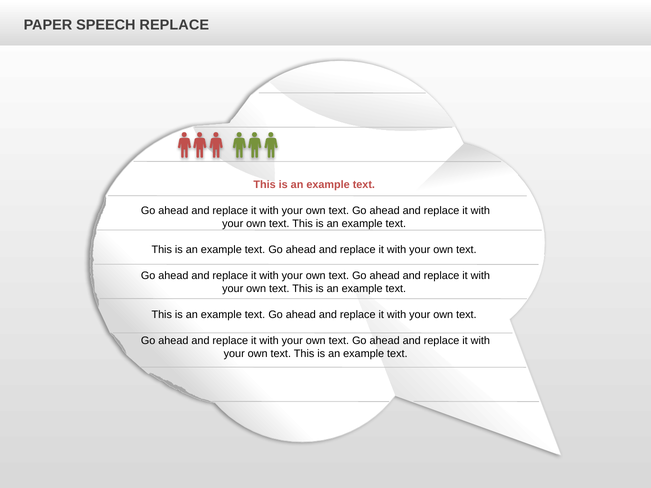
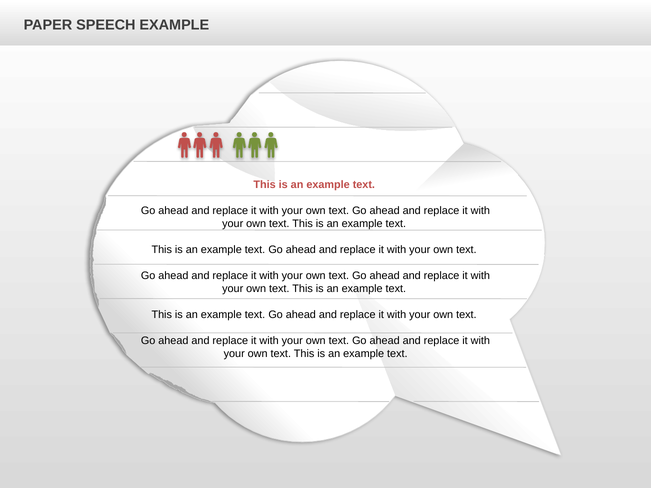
SPEECH REPLACE: REPLACE -> EXAMPLE
